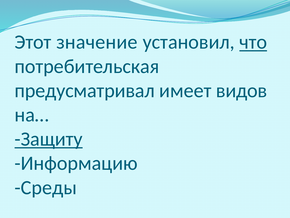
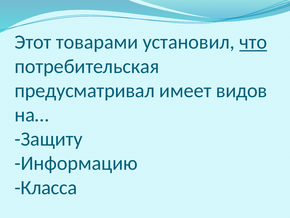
значение: значение -> товарами
Защиту underline: present -> none
Среды: Среды -> Класса
